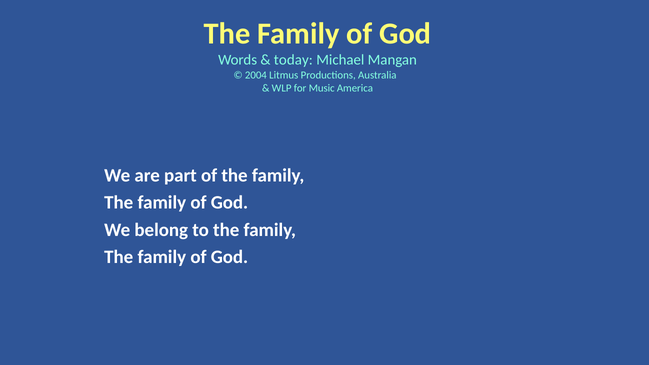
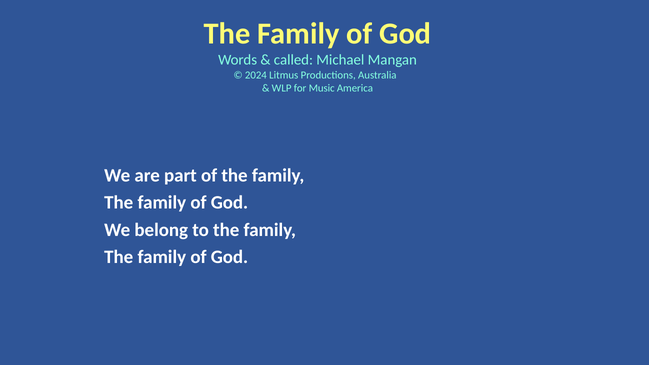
today: today -> called
2004: 2004 -> 2024
